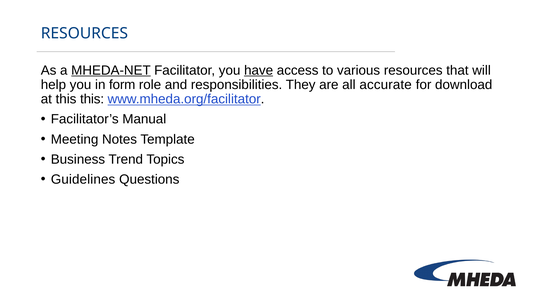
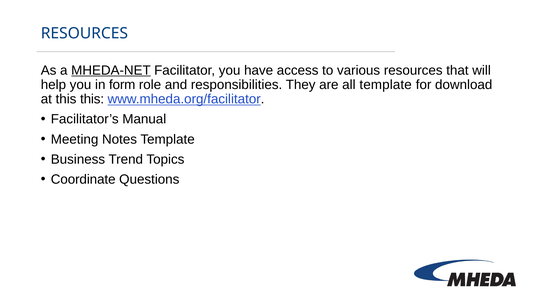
have underline: present -> none
all accurate: accurate -> template
Guidelines: Guidelines -> Coordinate
